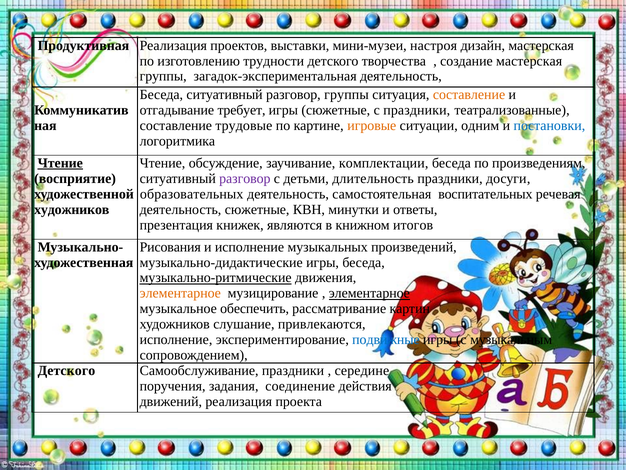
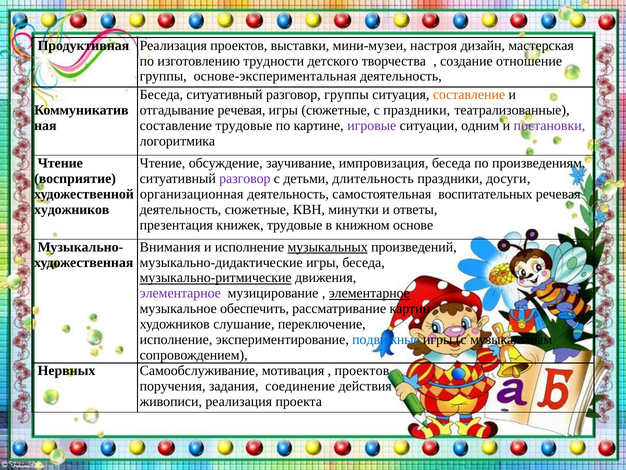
создание мастерская: мастерская -> отношение
загадок-экспериментальная: загадок-экспериментальная -> основе-экспериментальная
отгадывание требует: требует -> речевая
игровые colour: orange -> purple
постановки colour: blue -> purple
Чтение at (60, 163) underline: present -> none
комплектации: комплектации -> импровизация
образовательных: образовательных -> организационная
книжек являются: являются -> трудовые
итогов: итогов -> основе
Рисования: Рисования -> Внимания
музыкальных underline: none -> present
элементарное at (180, 293) colour: orange -> purple
привлекаются: привлекаются -> переключение
Детского at (66, 370): Детского -> Нервных
Самообслуживание праздники: праздники -> мотивация
середине at (362, 370): середине -> проектов
движений: движений -> живописи
